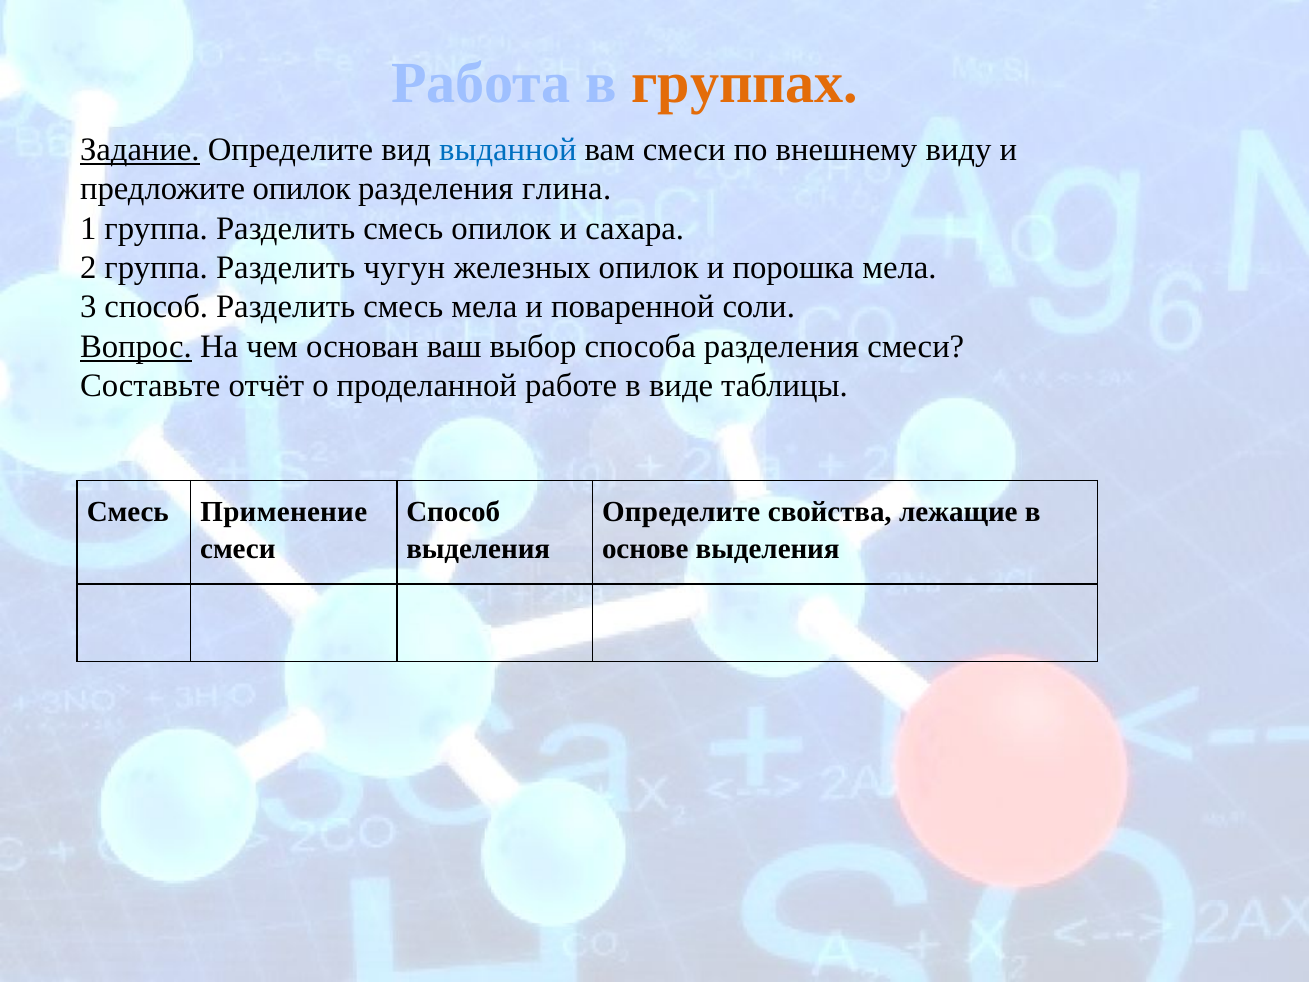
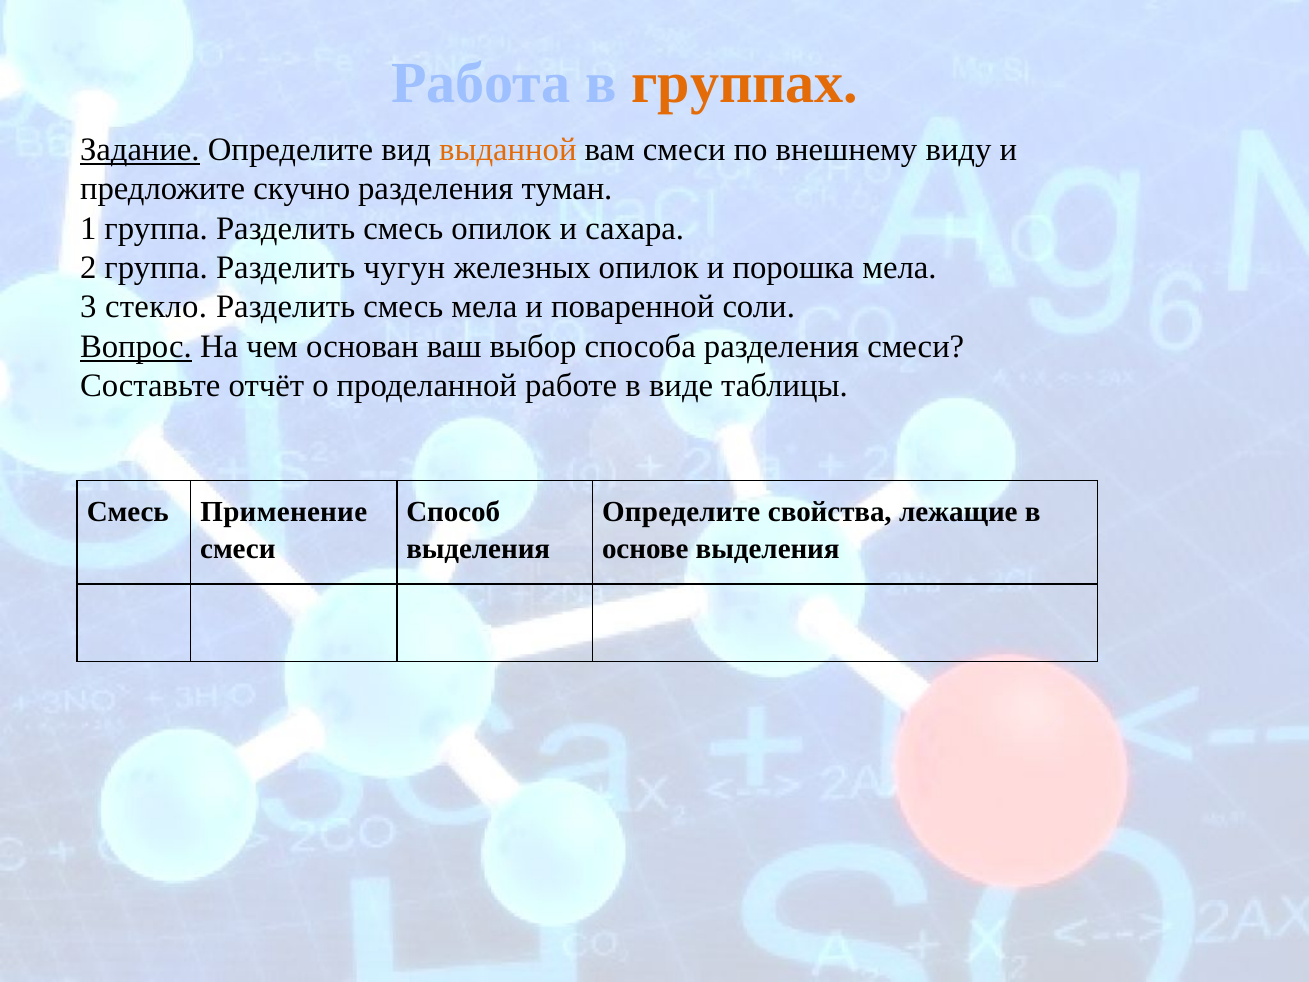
выданной colour: blue -> orange
предложите опилок: опилок -> скучно
глина: глина -> туман
3 способ: способ -> стекло
